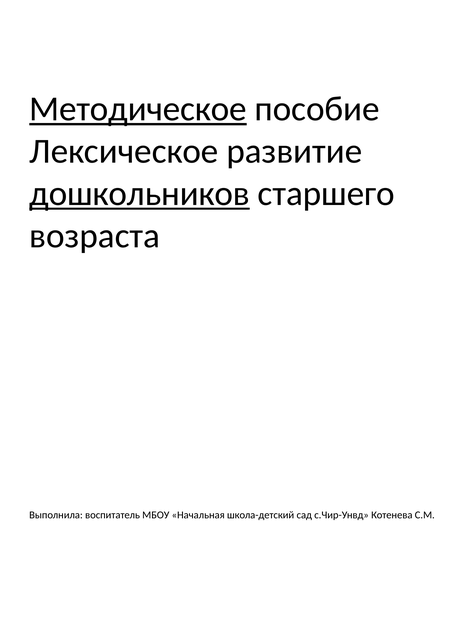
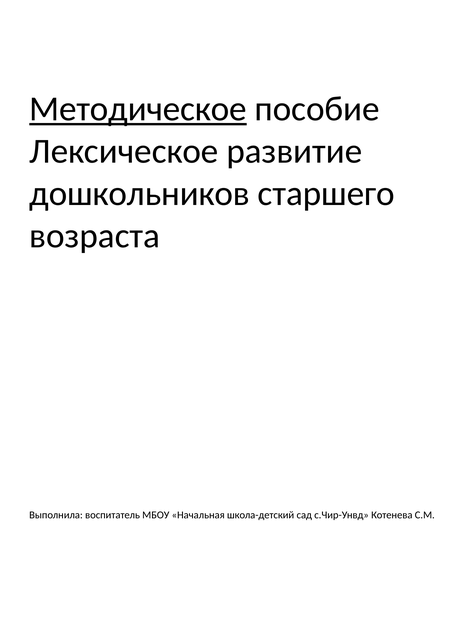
дошкольников underline: present -> none
